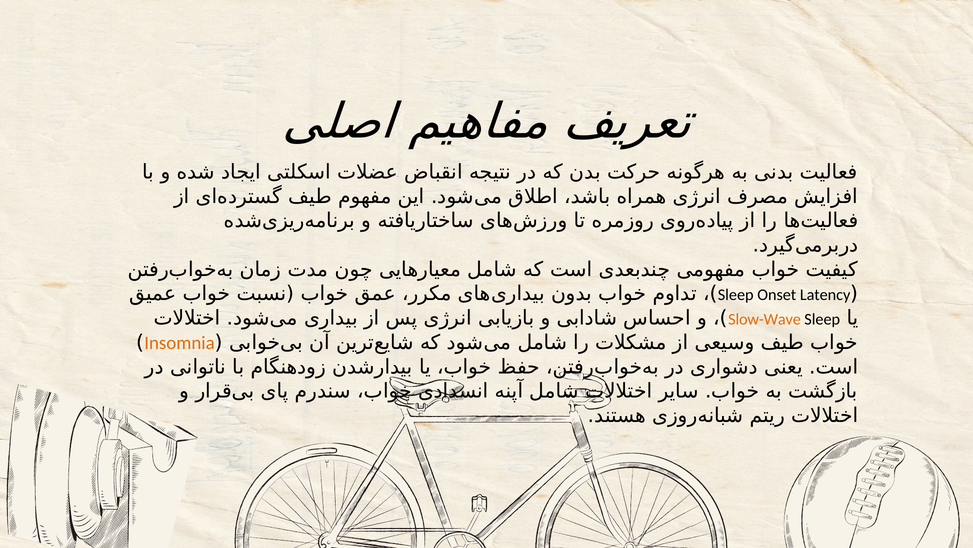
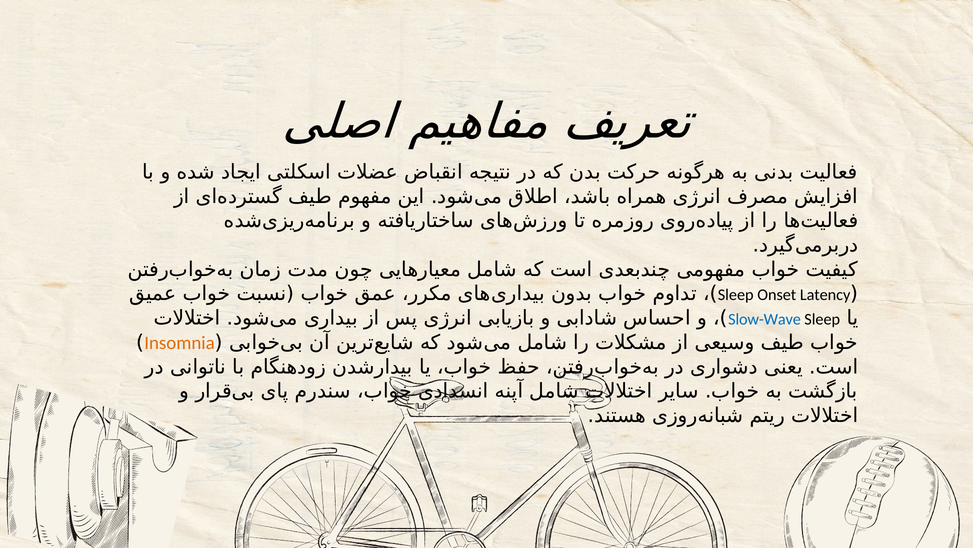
Slow-Wave colour: orange -> blue
